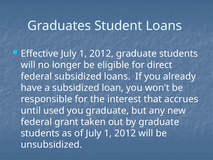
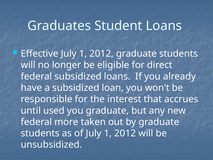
grant: grant -> more
